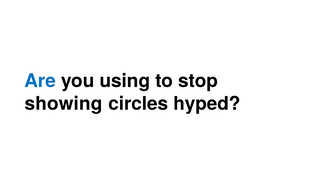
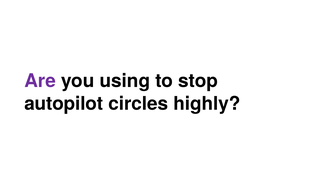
Are colour: blue -> purple
showing: showing -> autopilot
hyped: hyped -> highly
